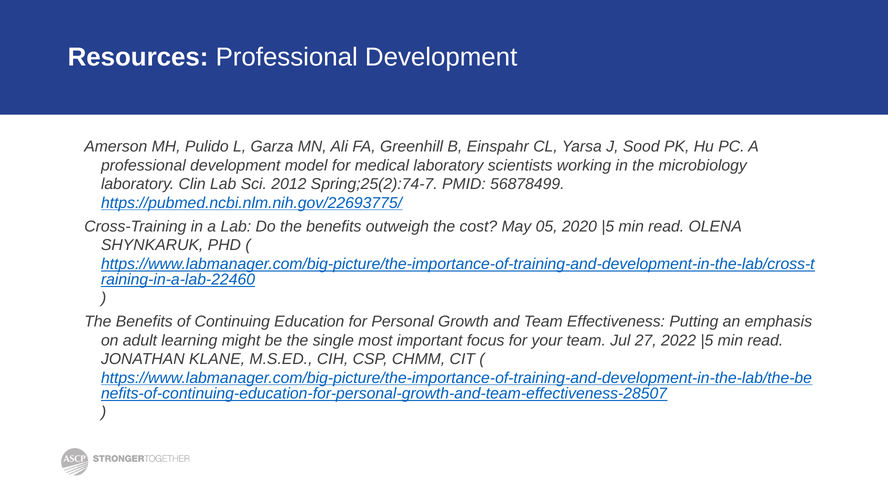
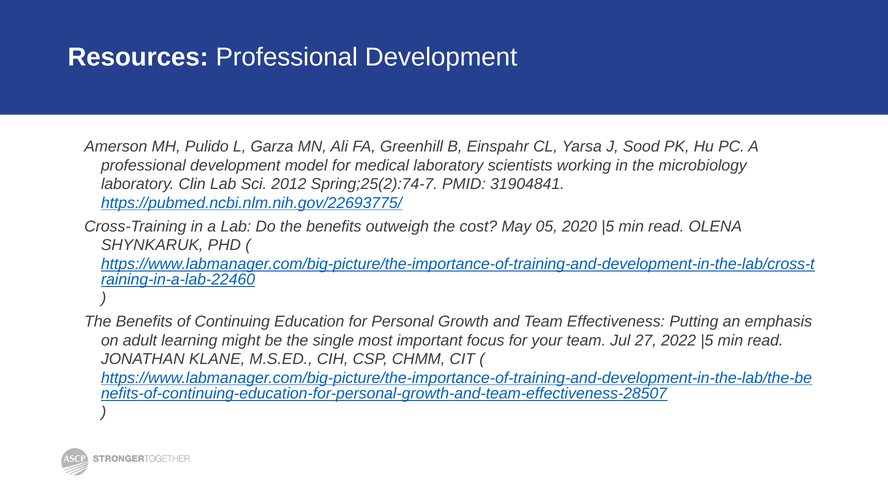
56878499: 56878499 -> 31904841
